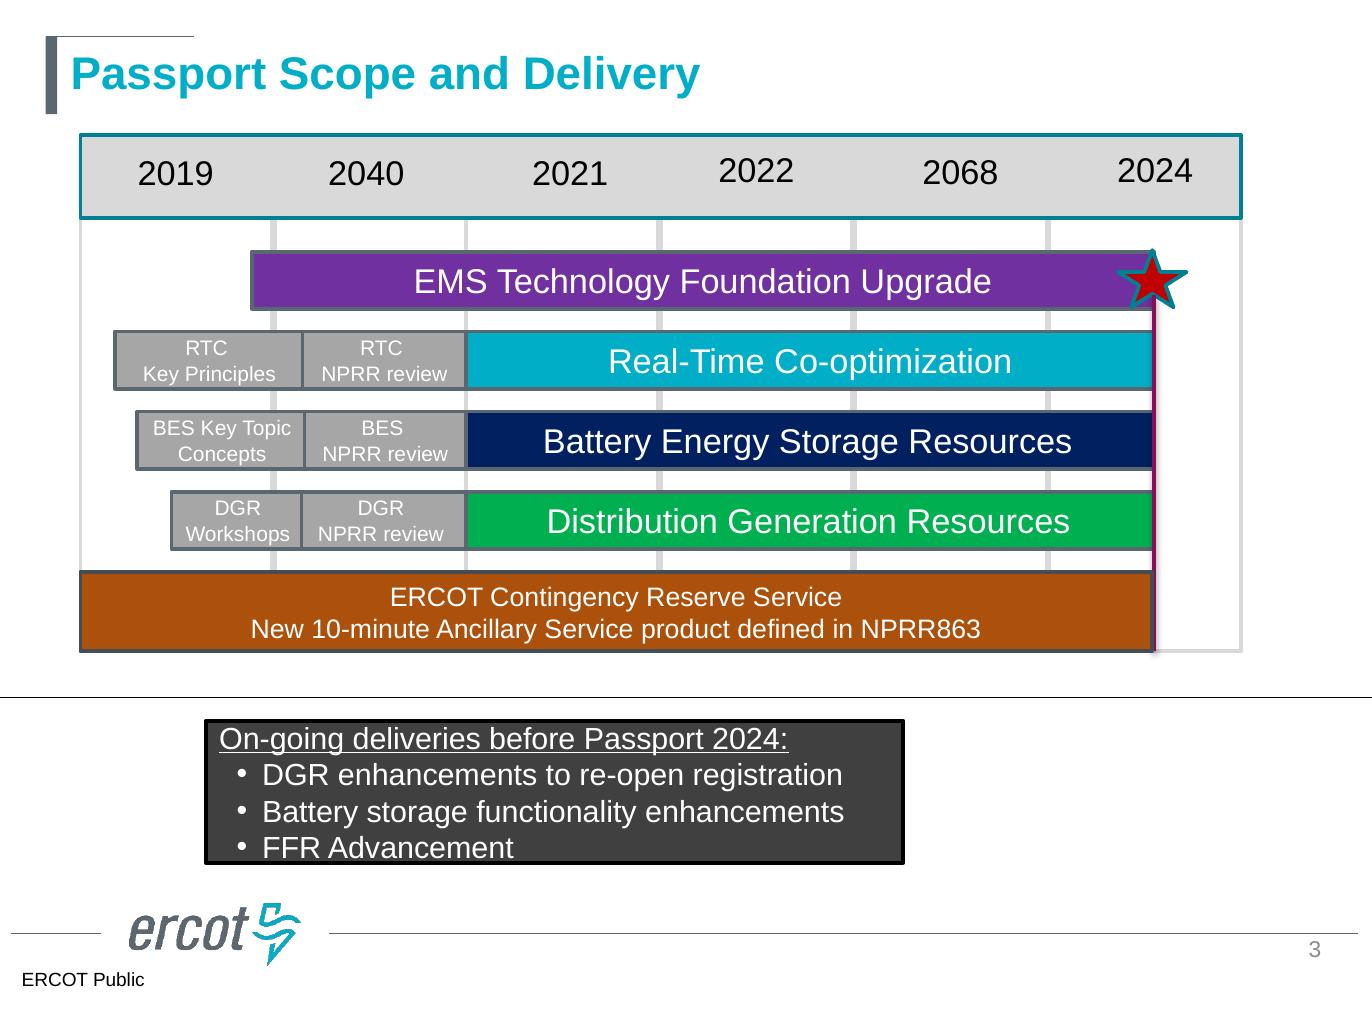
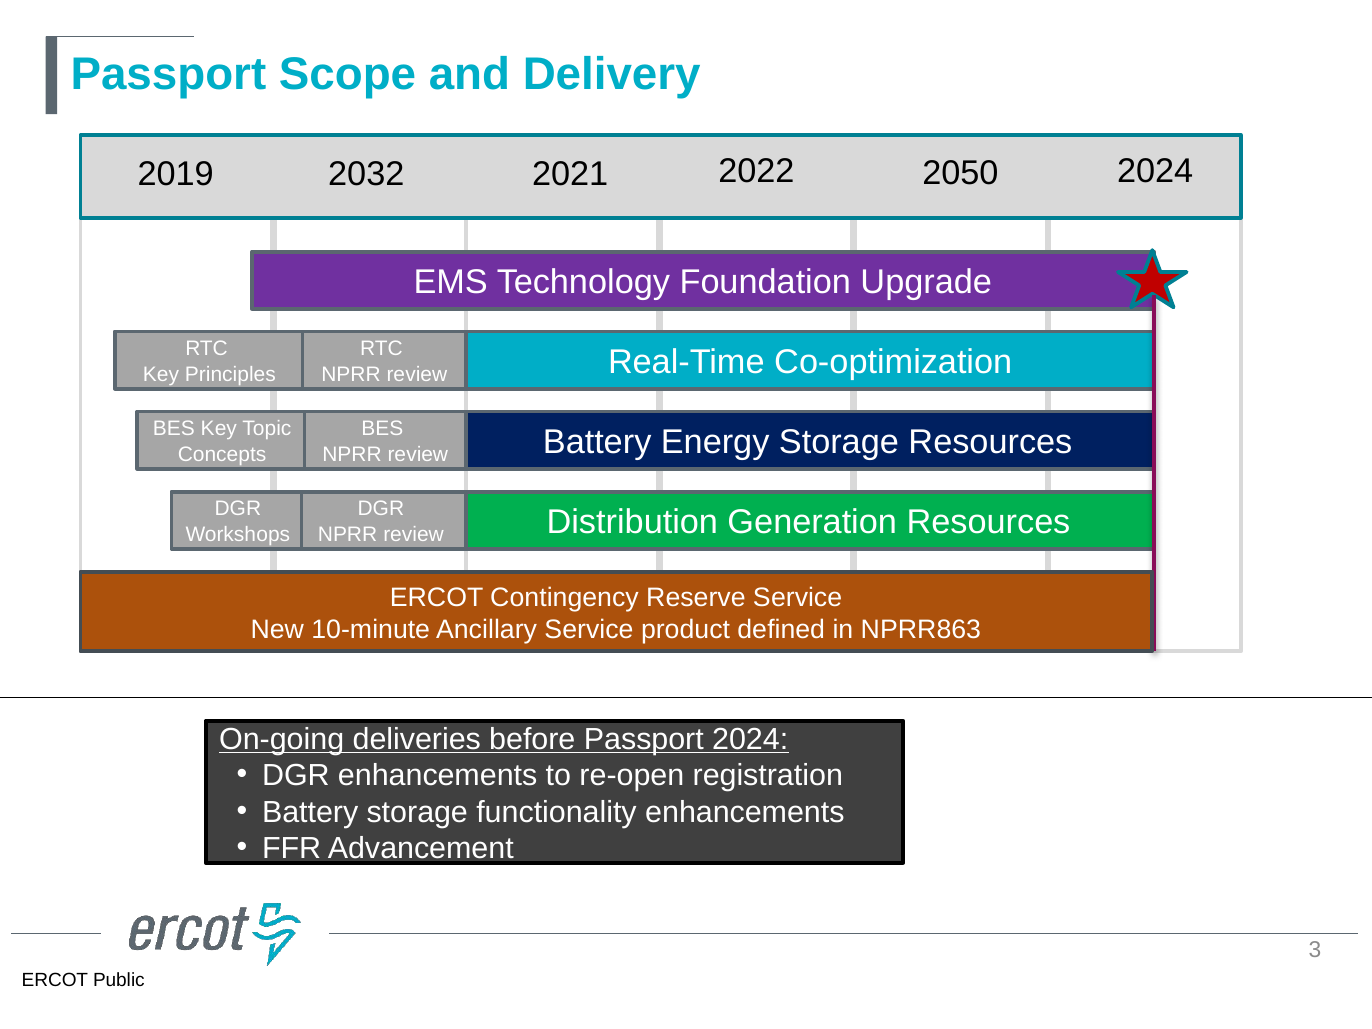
2068: 2068 -> 2050
2040: 2040 -> 2032
